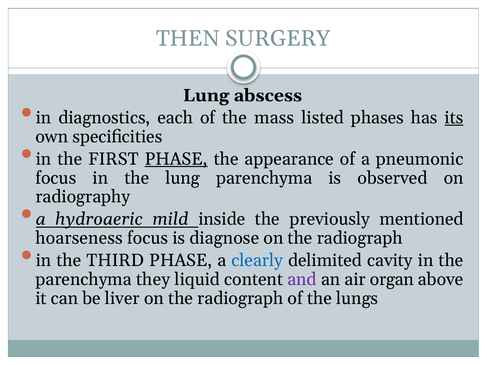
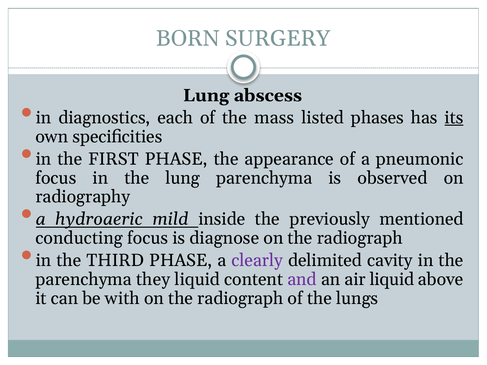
THEN: THEN -> BORN
PHASE at (176, 159) underline: present -> none
hoarseness: hoarseness -> conducting
clearly colour: blue -> purple
air organ: organ -> liquid
liver: liver -> with
